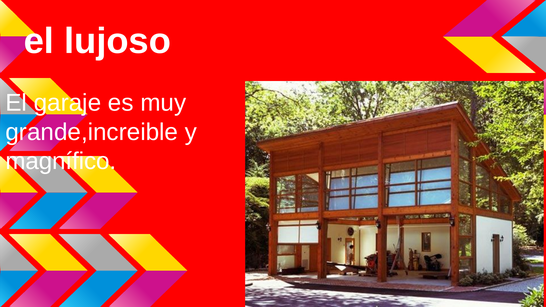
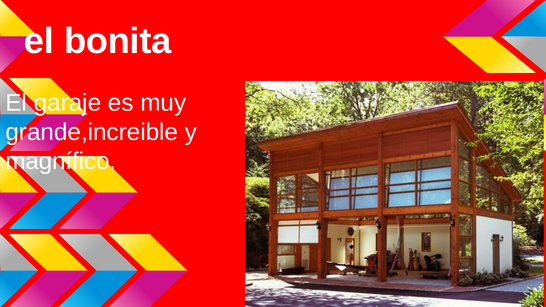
lujoso: lujoso -> bonita
